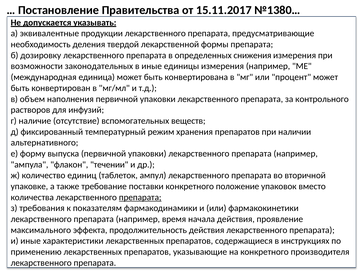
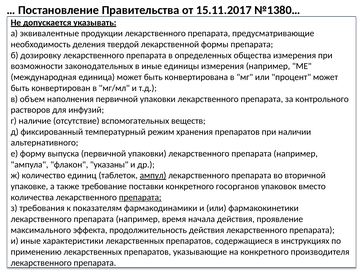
снижения: снижения -> общества
течении: течении -> указаны
ампул underline: none -> present
положение: положение -> госорганов
